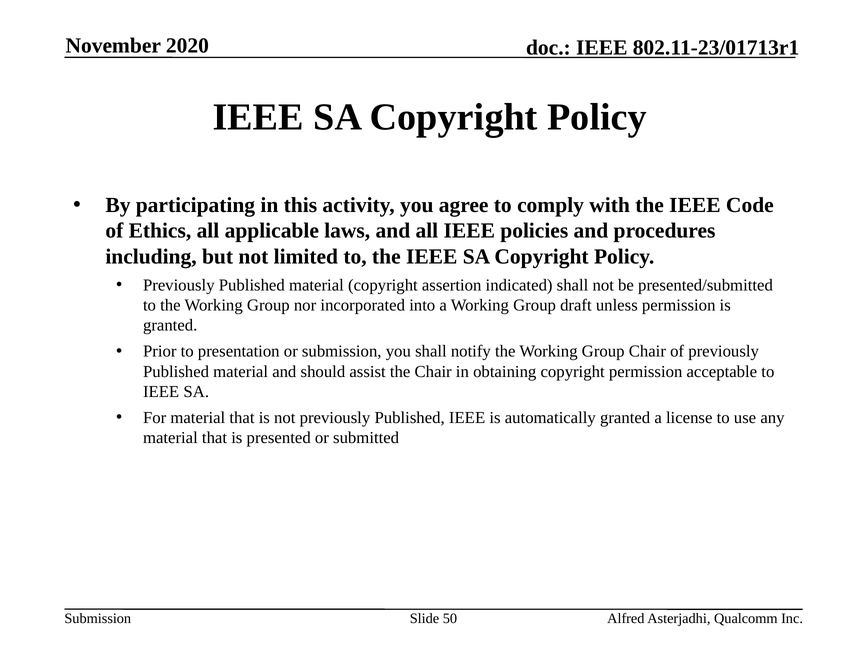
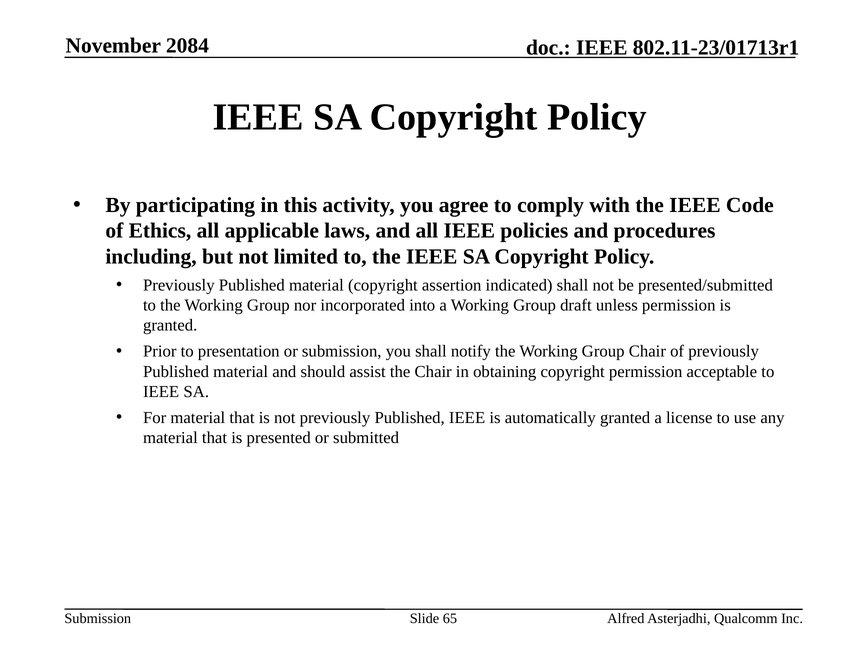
2020: 2020 -> 2084
50: 50 -> 65
